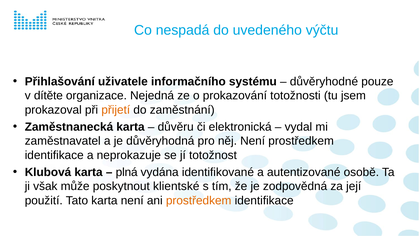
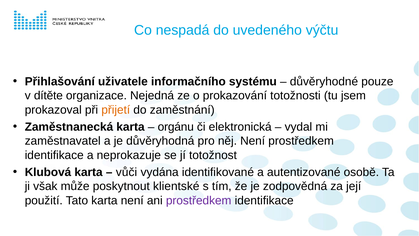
důvěru: důvěru -> orgánu
plná: plná -> vůči
prostředkem at (199, 200) colour: orange -> purple
